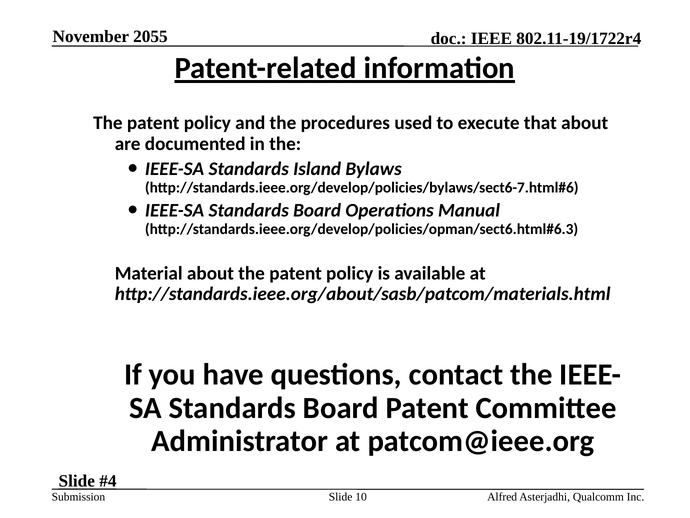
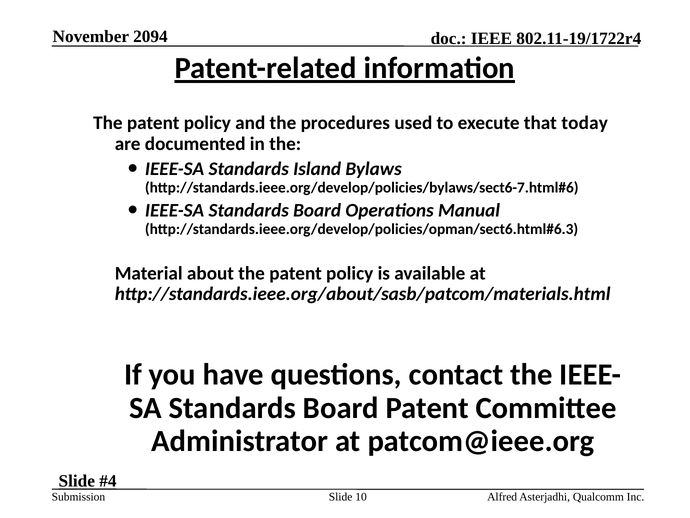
2055: 2055 -> 2094
that about: about -> today
